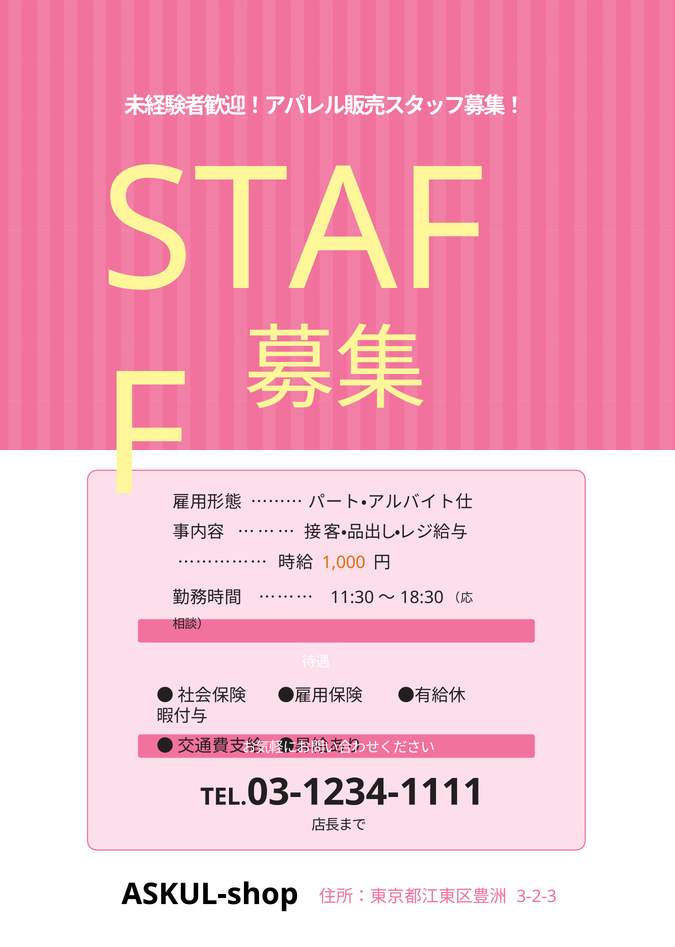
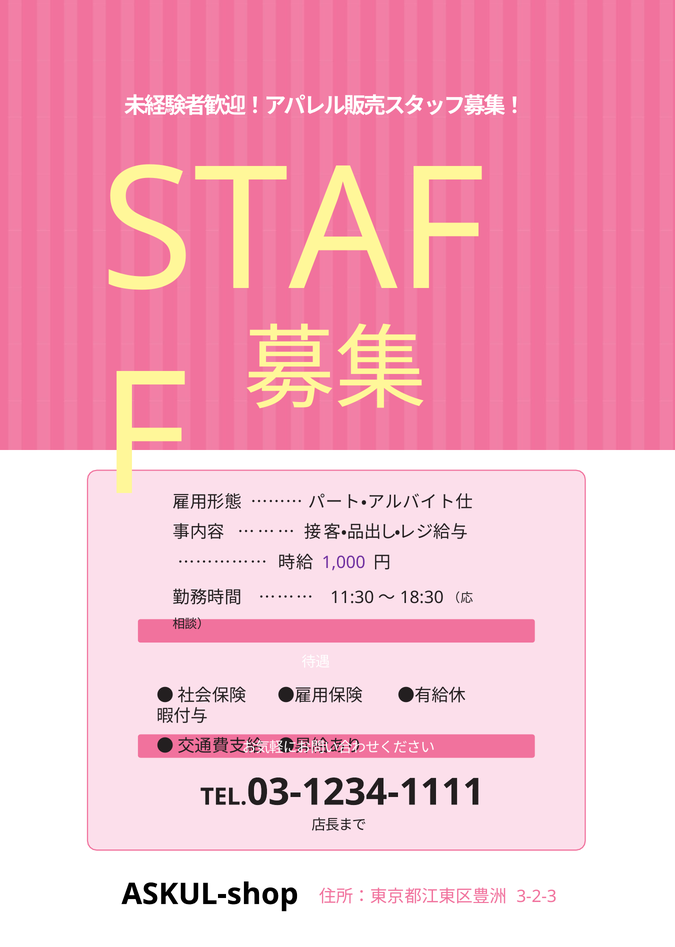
1,000 colour: orange -> purple
